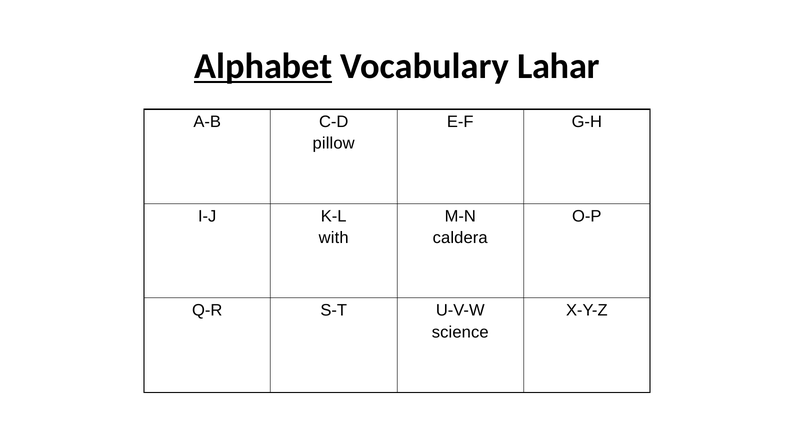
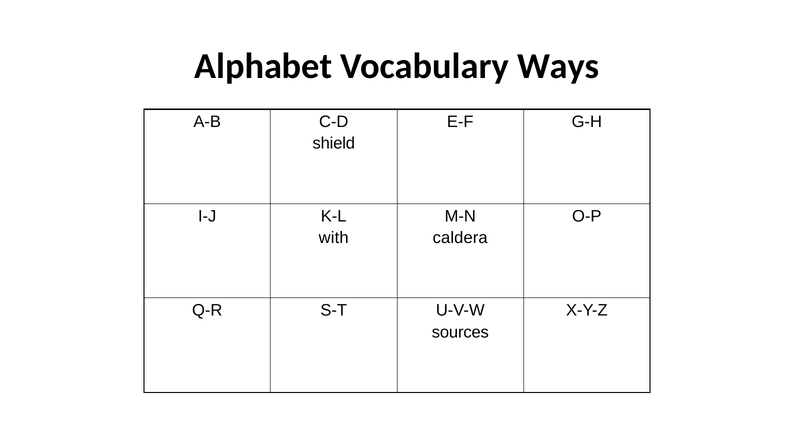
Alphabet underline: present -> none
Lahar: Lahar -> Ways
pillow: pillow -> shield
science: science -> sources
